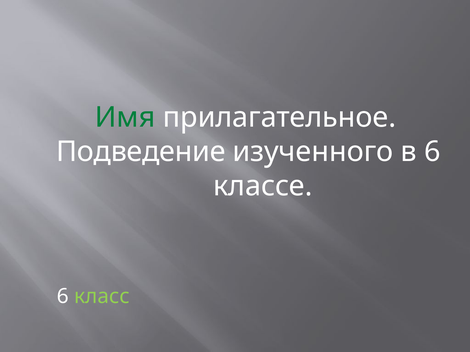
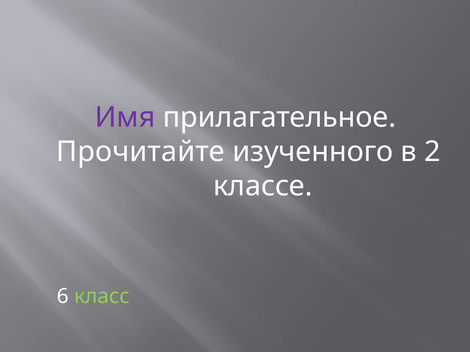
Имя colour: green -> purple
Подведение: Подведение -> Прочитайте
в 6: 6 -> 2
